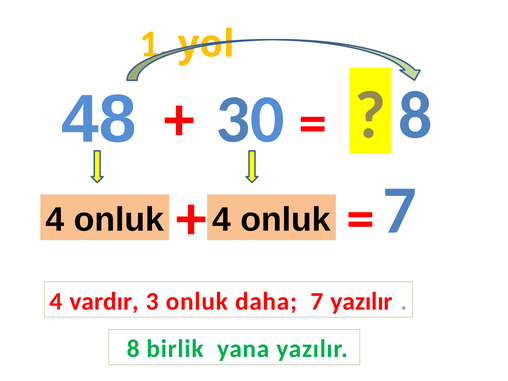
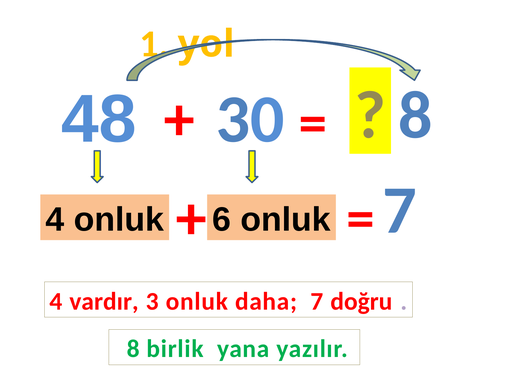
4 at (222, 220): 4 -> 6
7 yazılır: yazılır -> doğru
